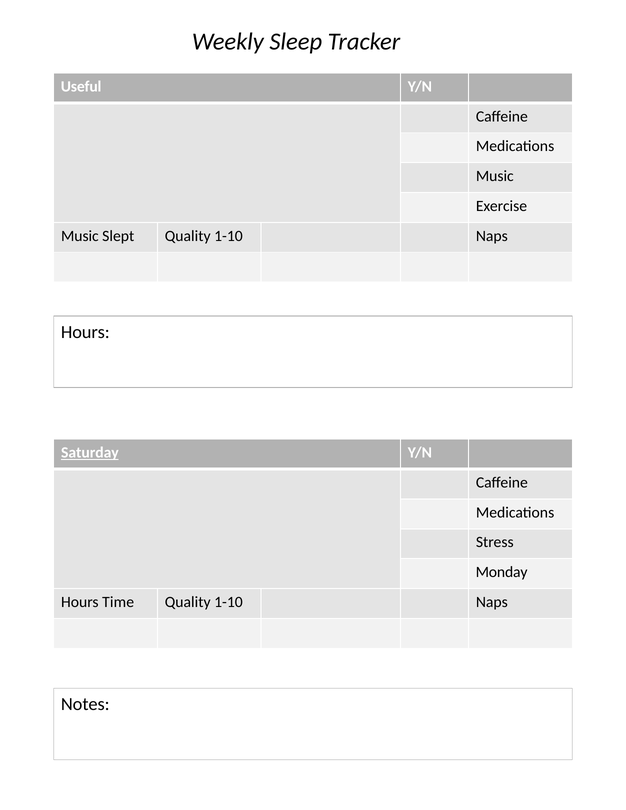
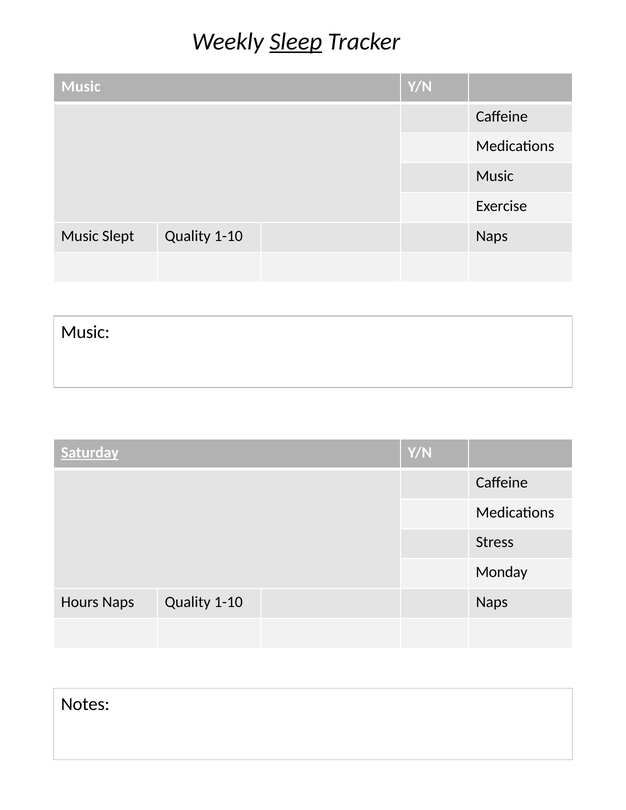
Sleep underline: none -> present
Useful at (81, 87): Useful -> Music
Hours at (85, 332): Hours -> Music
Hours Time: Time -> Naps
